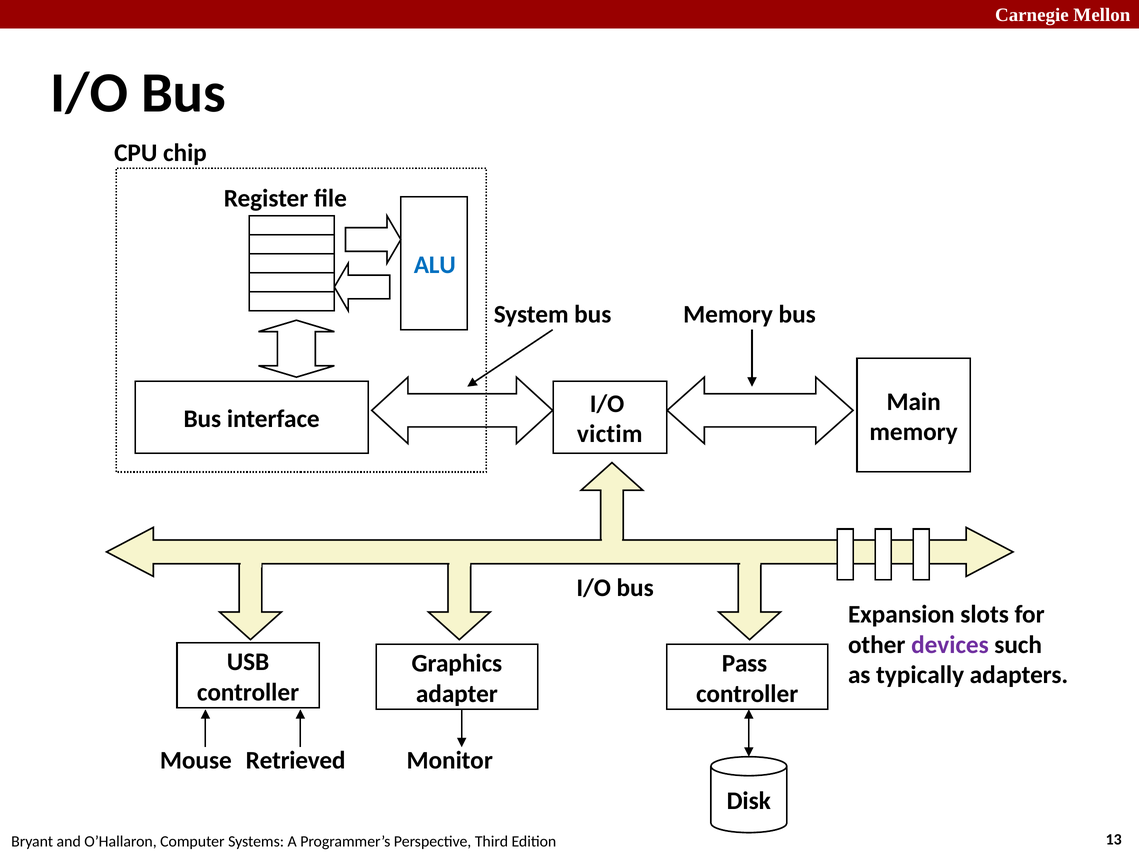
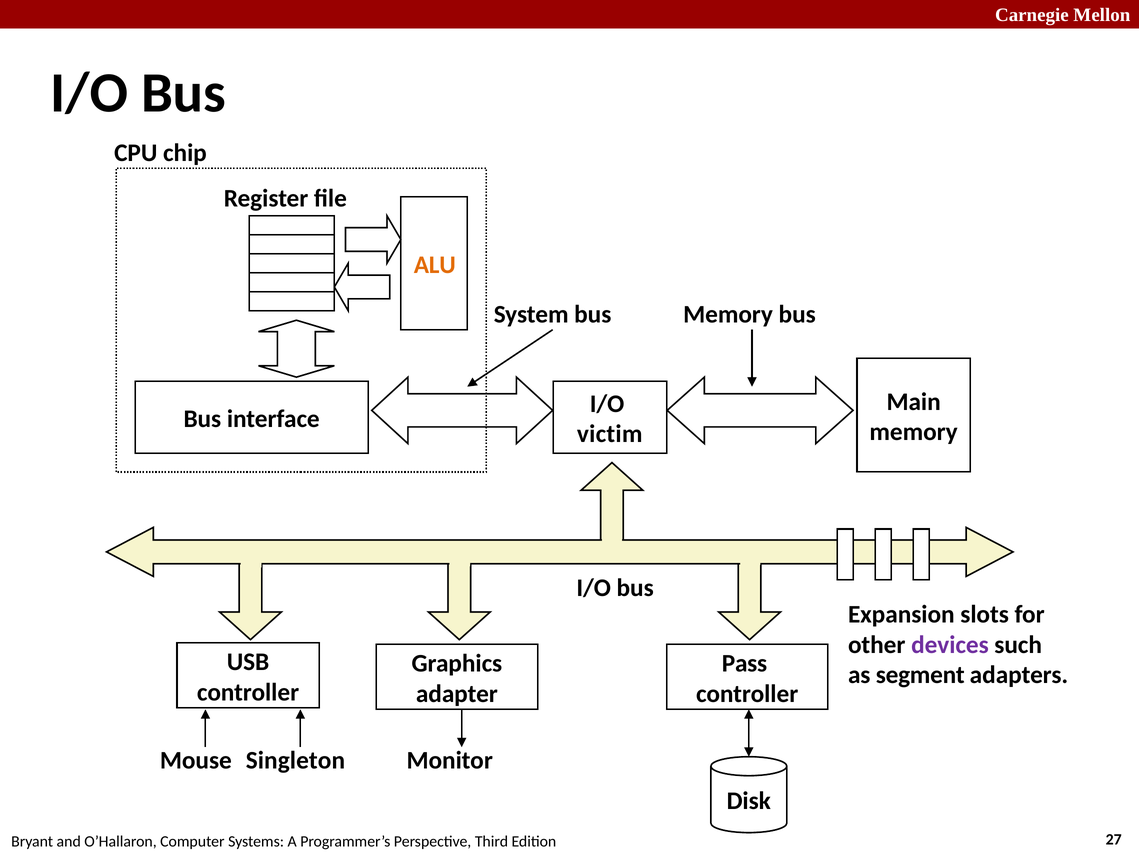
ALU colour: blue -> orange
typically: typically -> segment
Retrieved: Retrieved -> Singleton
13: 13 -> 27
